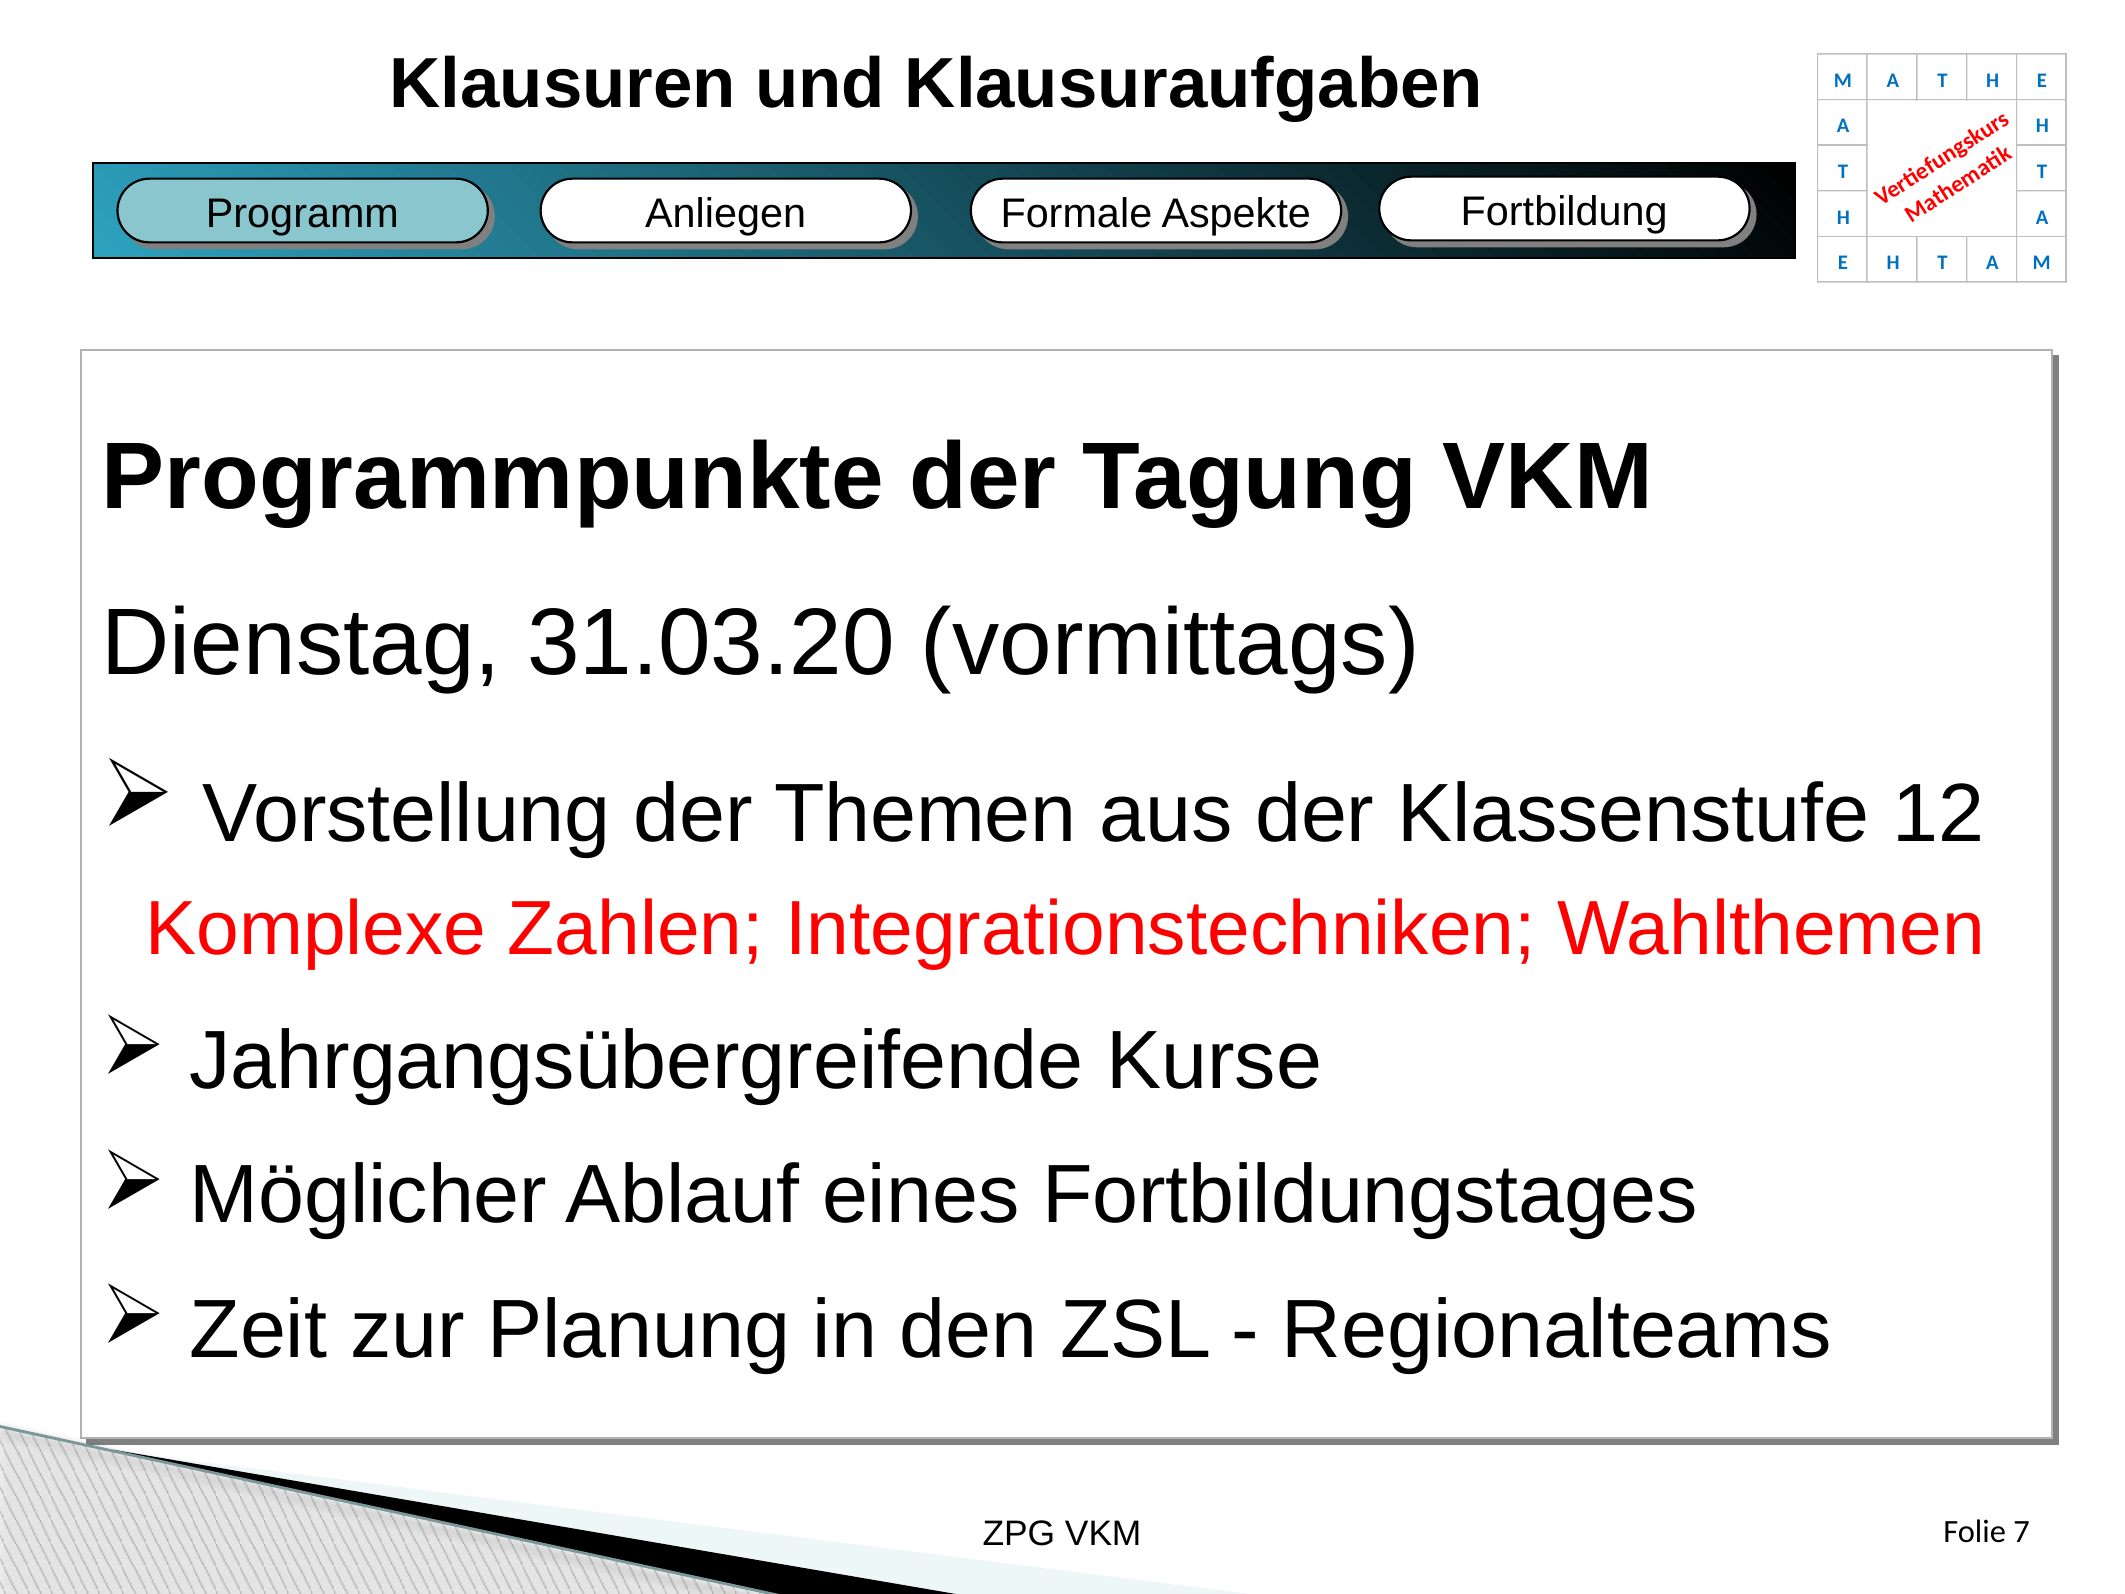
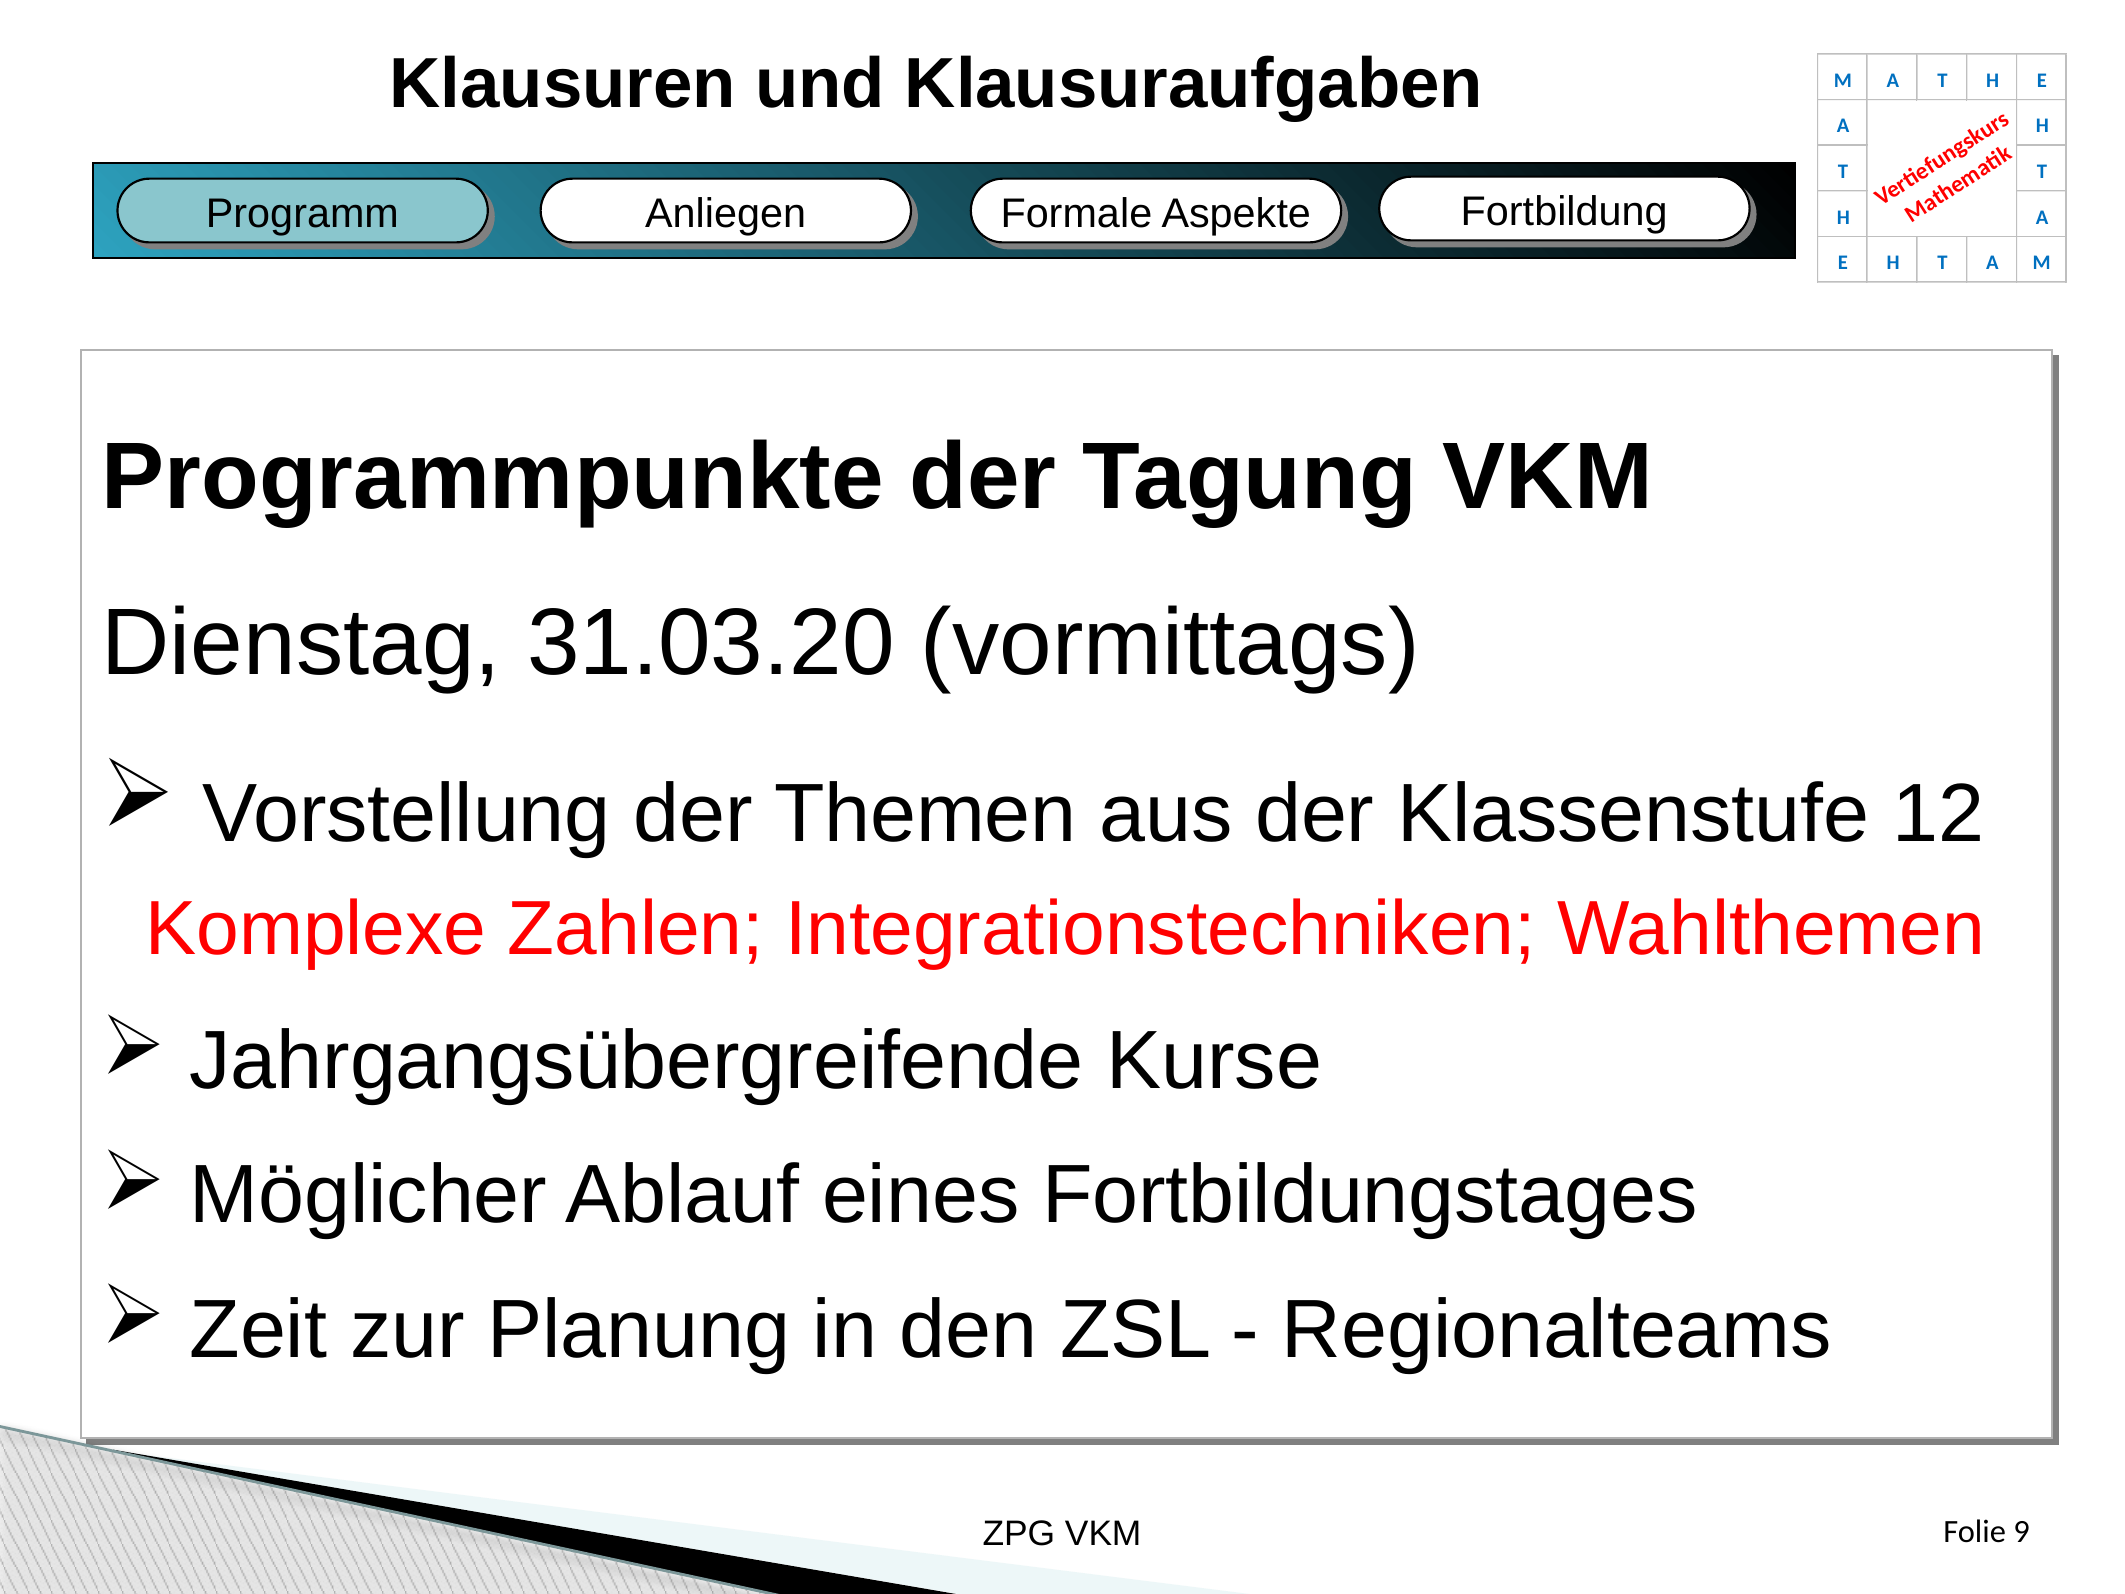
7: 7 -> 9
